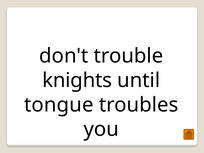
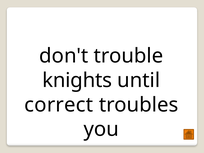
tongue: tongue -> correct
